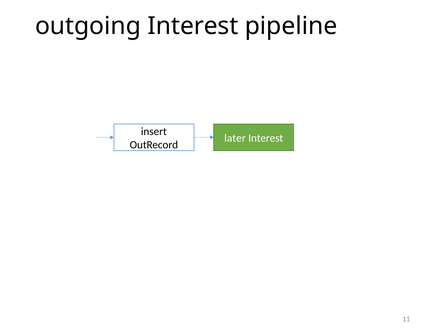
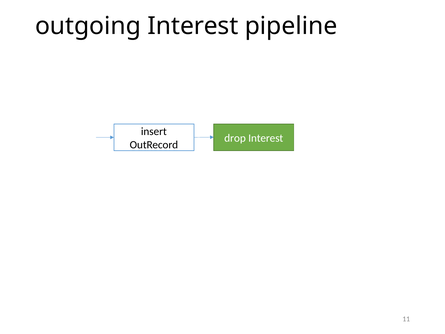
later: later -> drop
